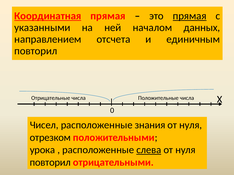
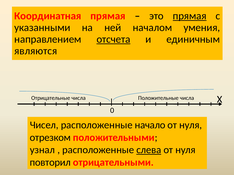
Координатная underline: present -> none
данных: данных -> умения
отсчета underline: none -> present
повторил at (36, 51): повторил -> являются
знания: знания -> начало
урока: урока -> узнал
